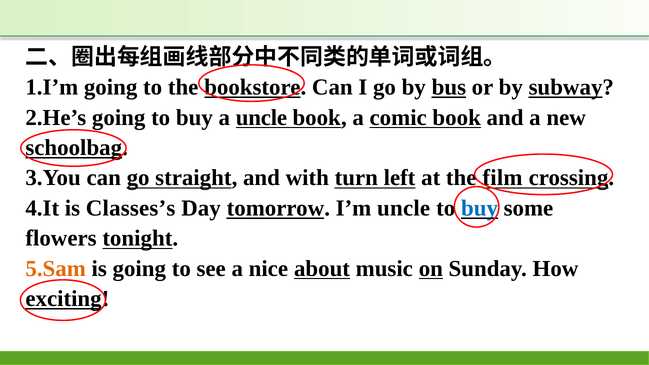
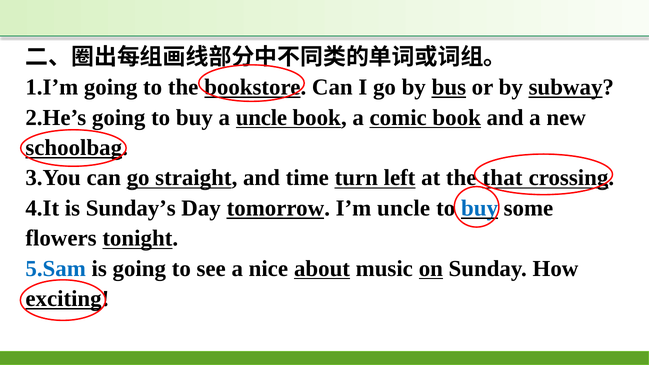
with: with -> time
film: film -> that
Classes’s: Classes’s -> Sunday’s
5.Sam colour: orange -> blue
